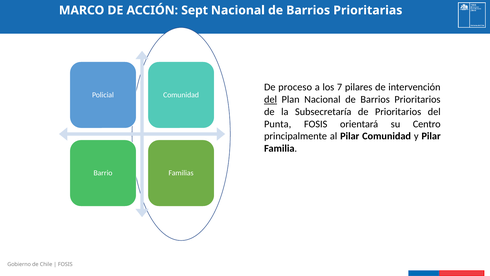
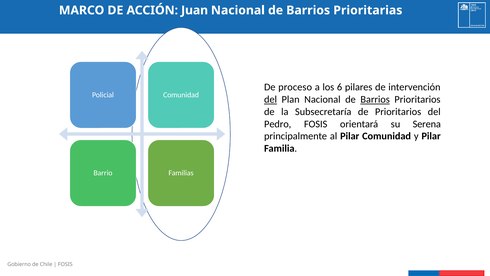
Sept: Sept -> Juan
7: 7 -> 6
Barrios at (375, 99) underline: none -> present
Punta: Punta -> Pedro
Centro: Centro -> Serena
